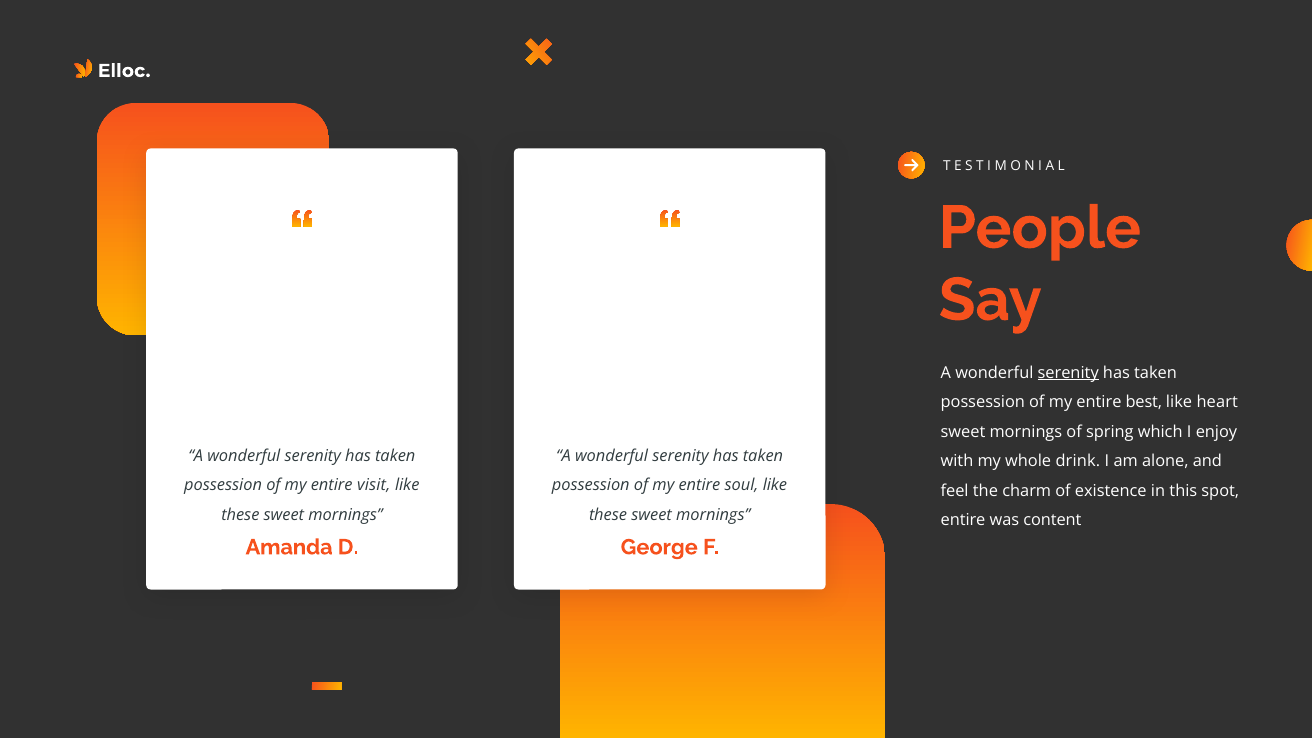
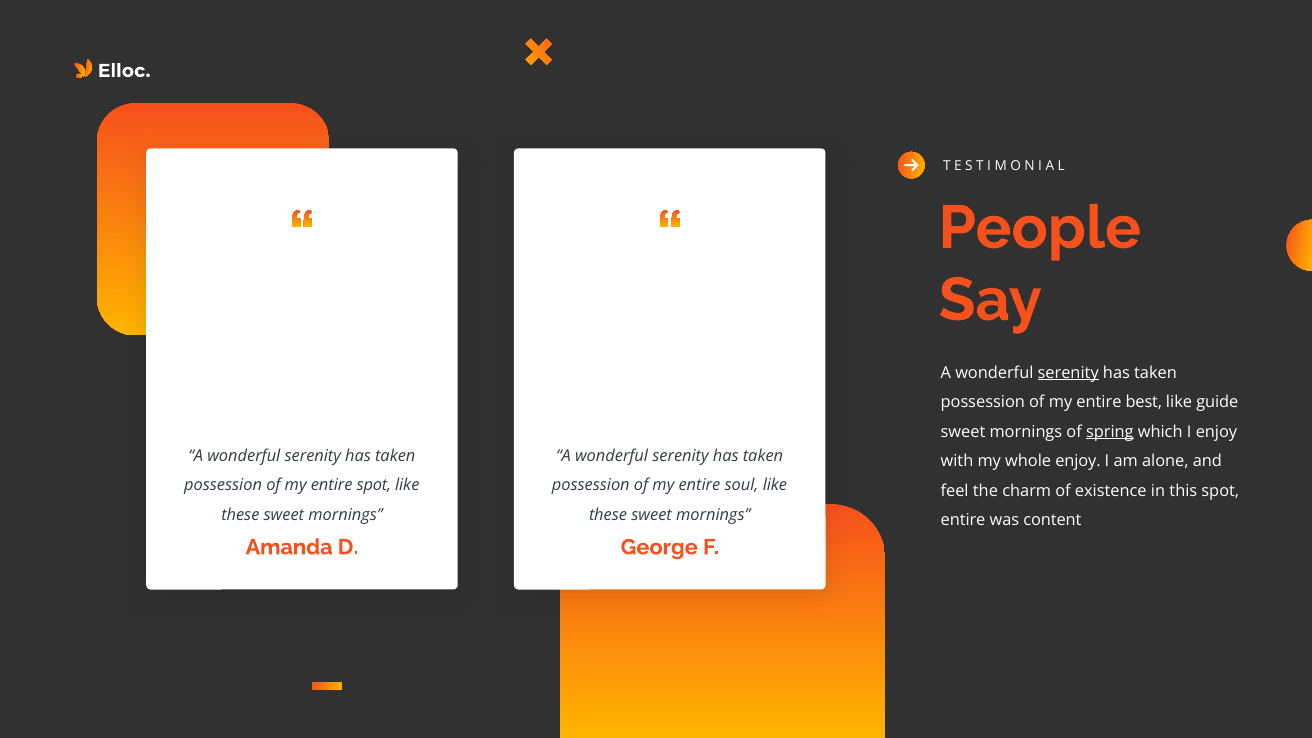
heart: heart -> guide
spring underline: none -> present
whole drink: drink -> enjoy
entire visit: visit -> spot
